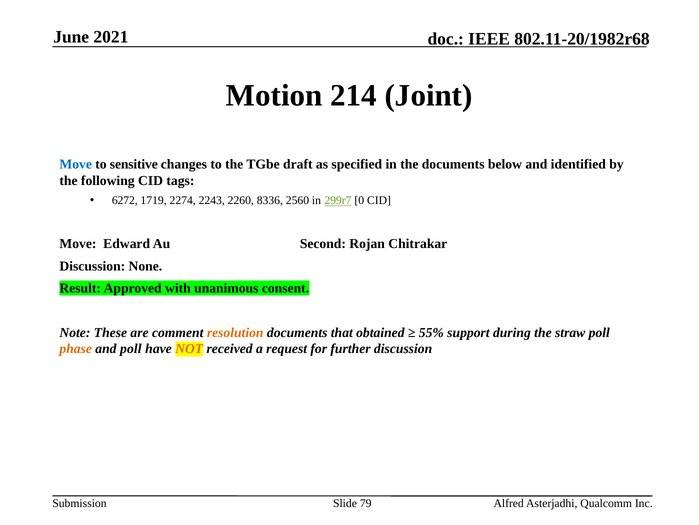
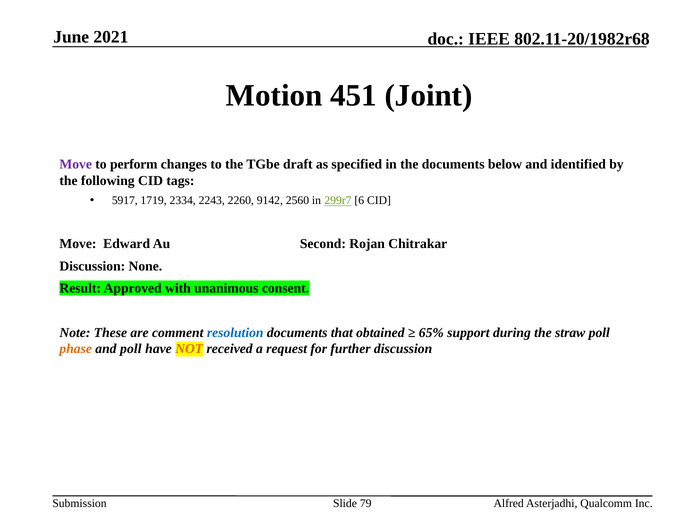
214: 214 -> 451
Move at (76, 164) colour: blue -> purple
sensitive: sensitive -> perform
6272: 6272 -> 5917
2274: 2274 -> 2334
8336: 8336 -> 9142
0: 0 -> 6
resolution colour: orange -> blue
55%: 55% -> 65%
